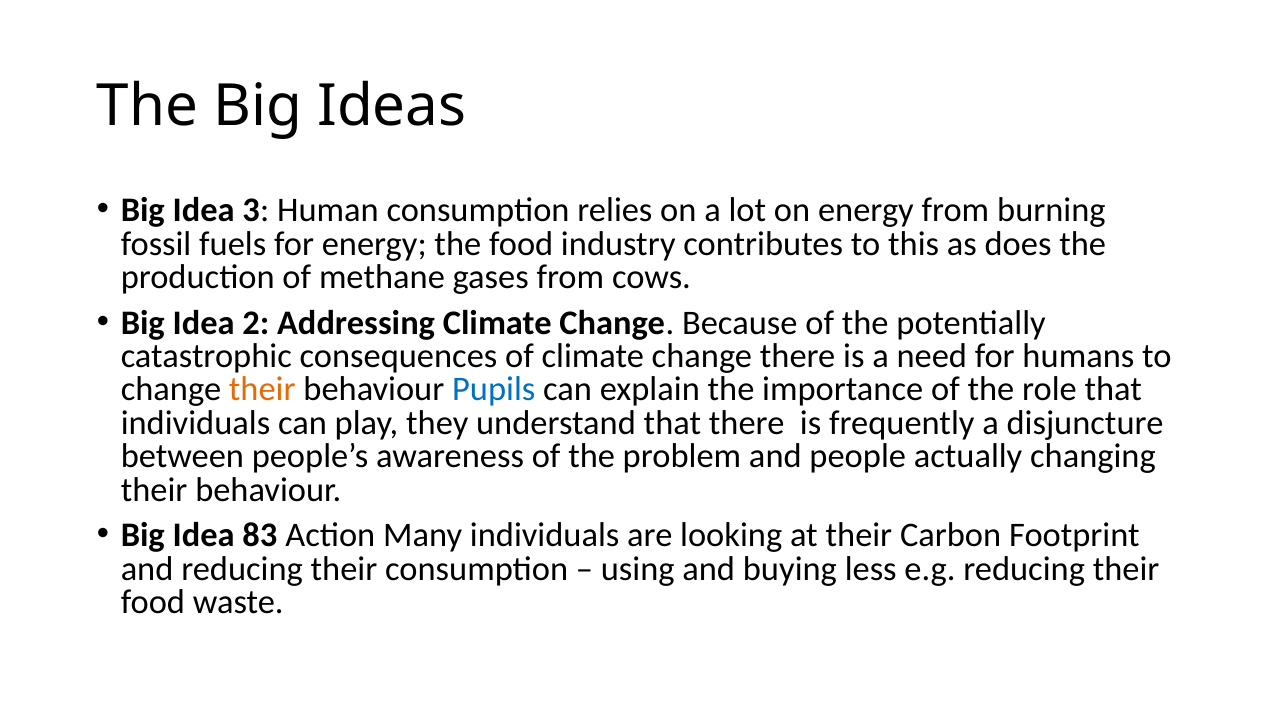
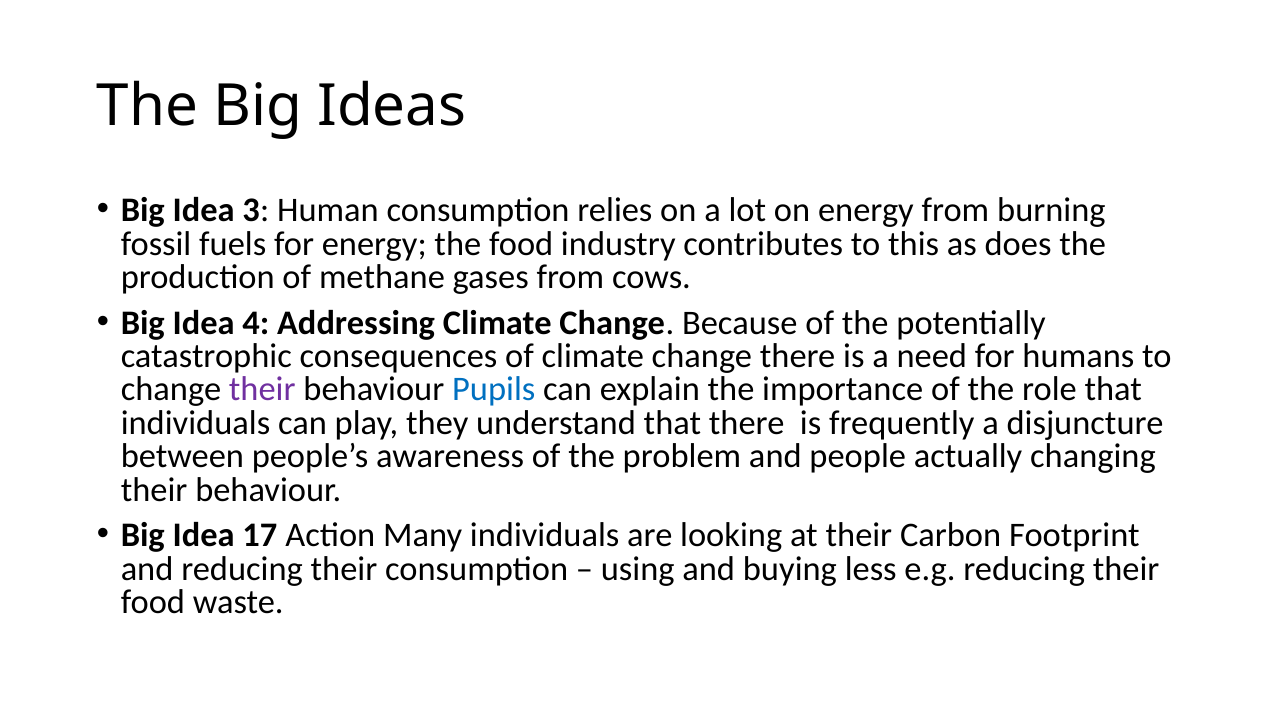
2: 2 -> 4
their at (262, 390) colour: orange -> purple
83: 83 -> 17
